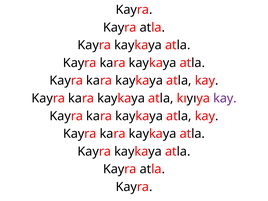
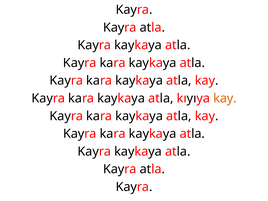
kay at (225, 98) colour: purple -> orange
